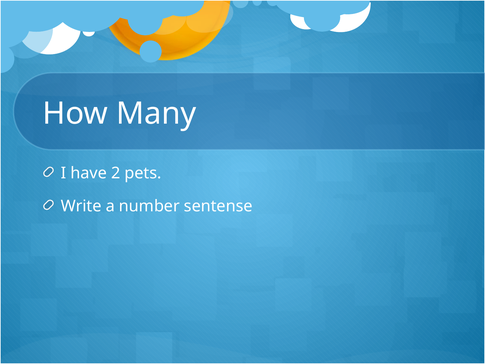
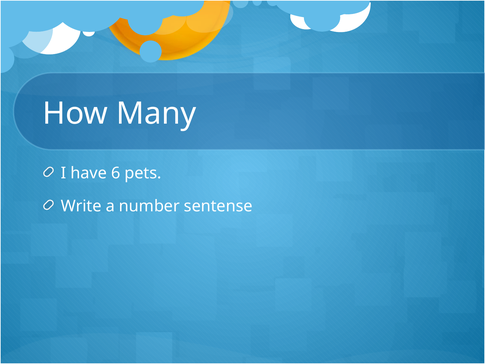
2: 2 -> 6
